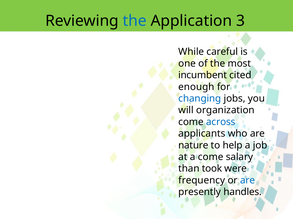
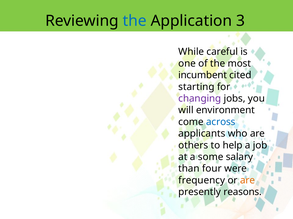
enough: enough -> starting
changing colour: blue -> purple
organization: organization -> environment
nature: nature -> others
a come: come -> some
took: took -> four
are at (248, 181) colour: blue -> orange
handles: handles -> reasons
